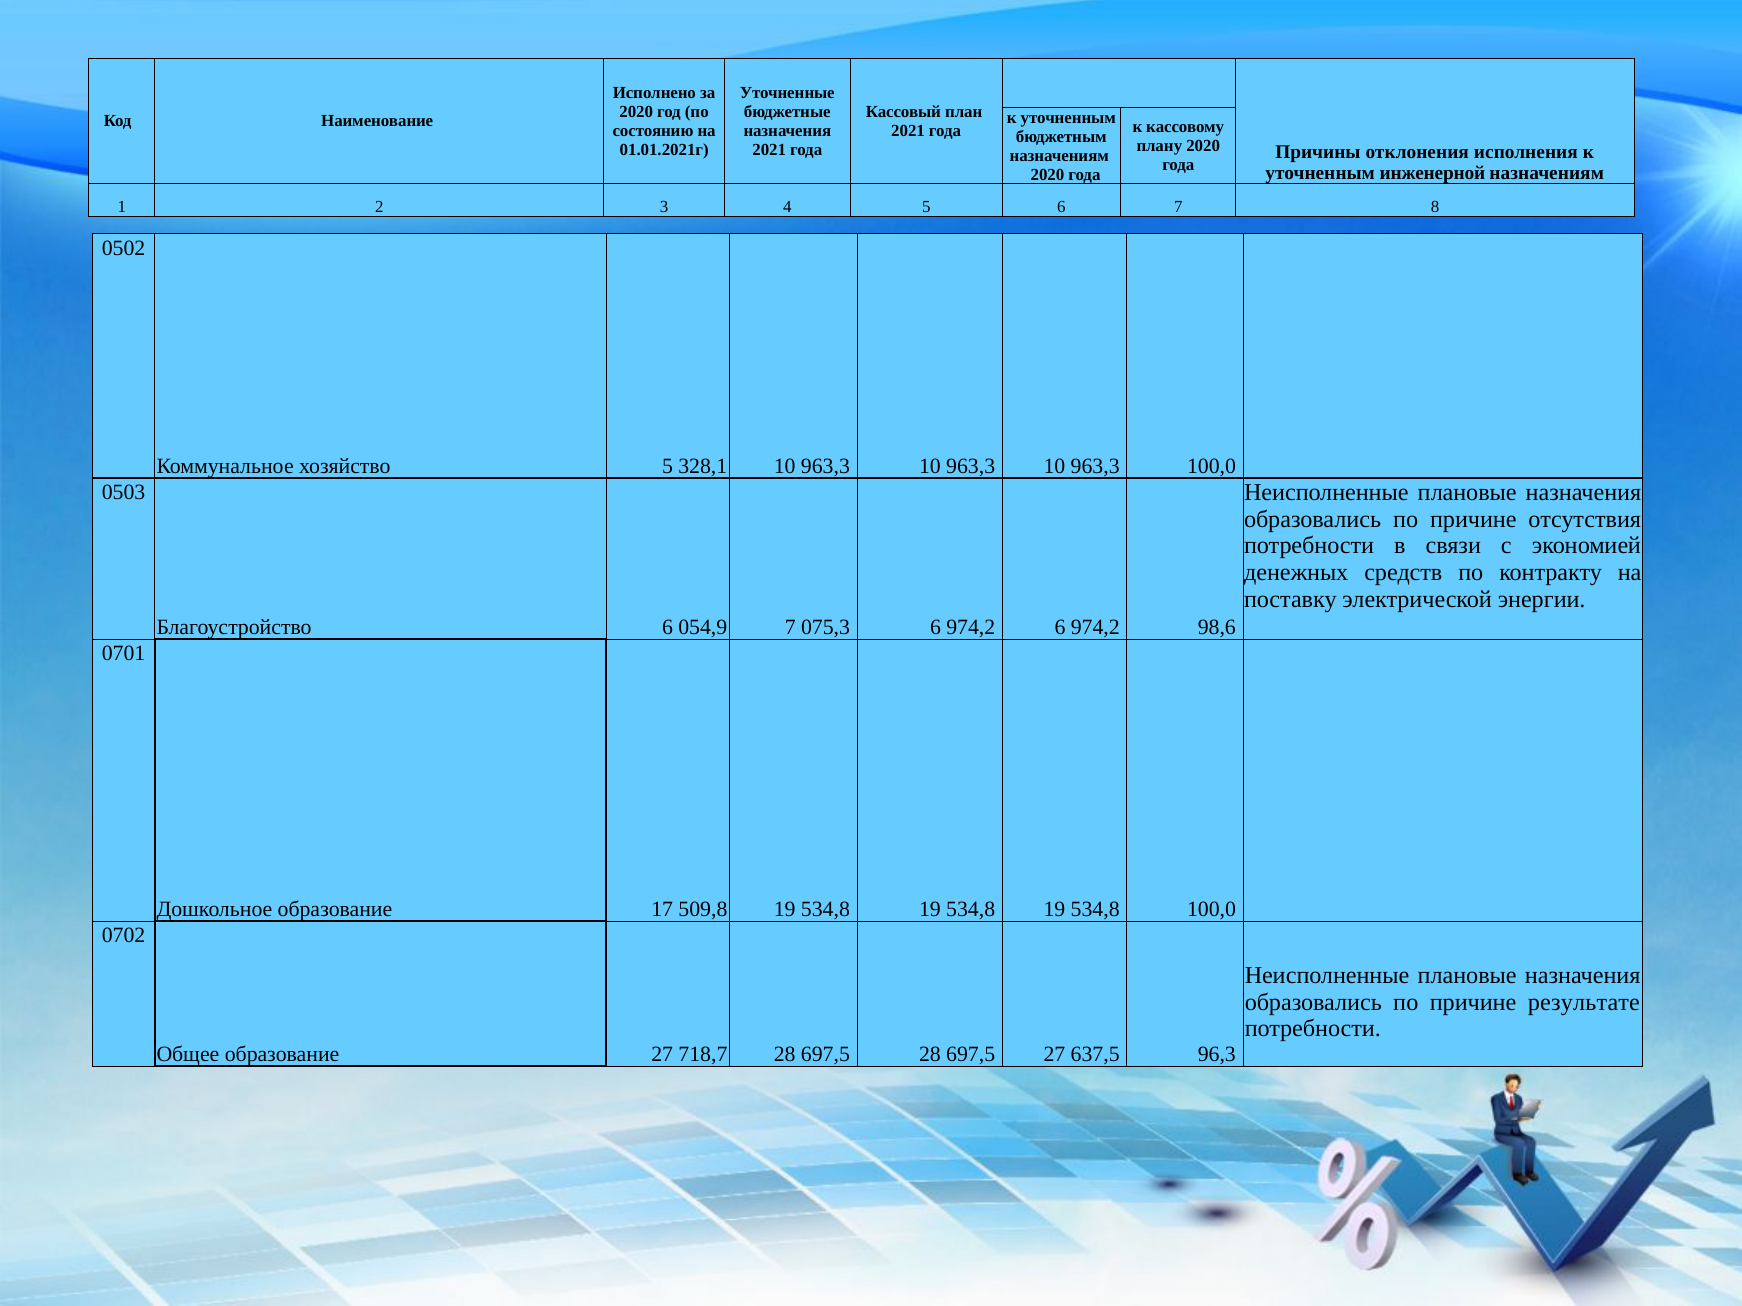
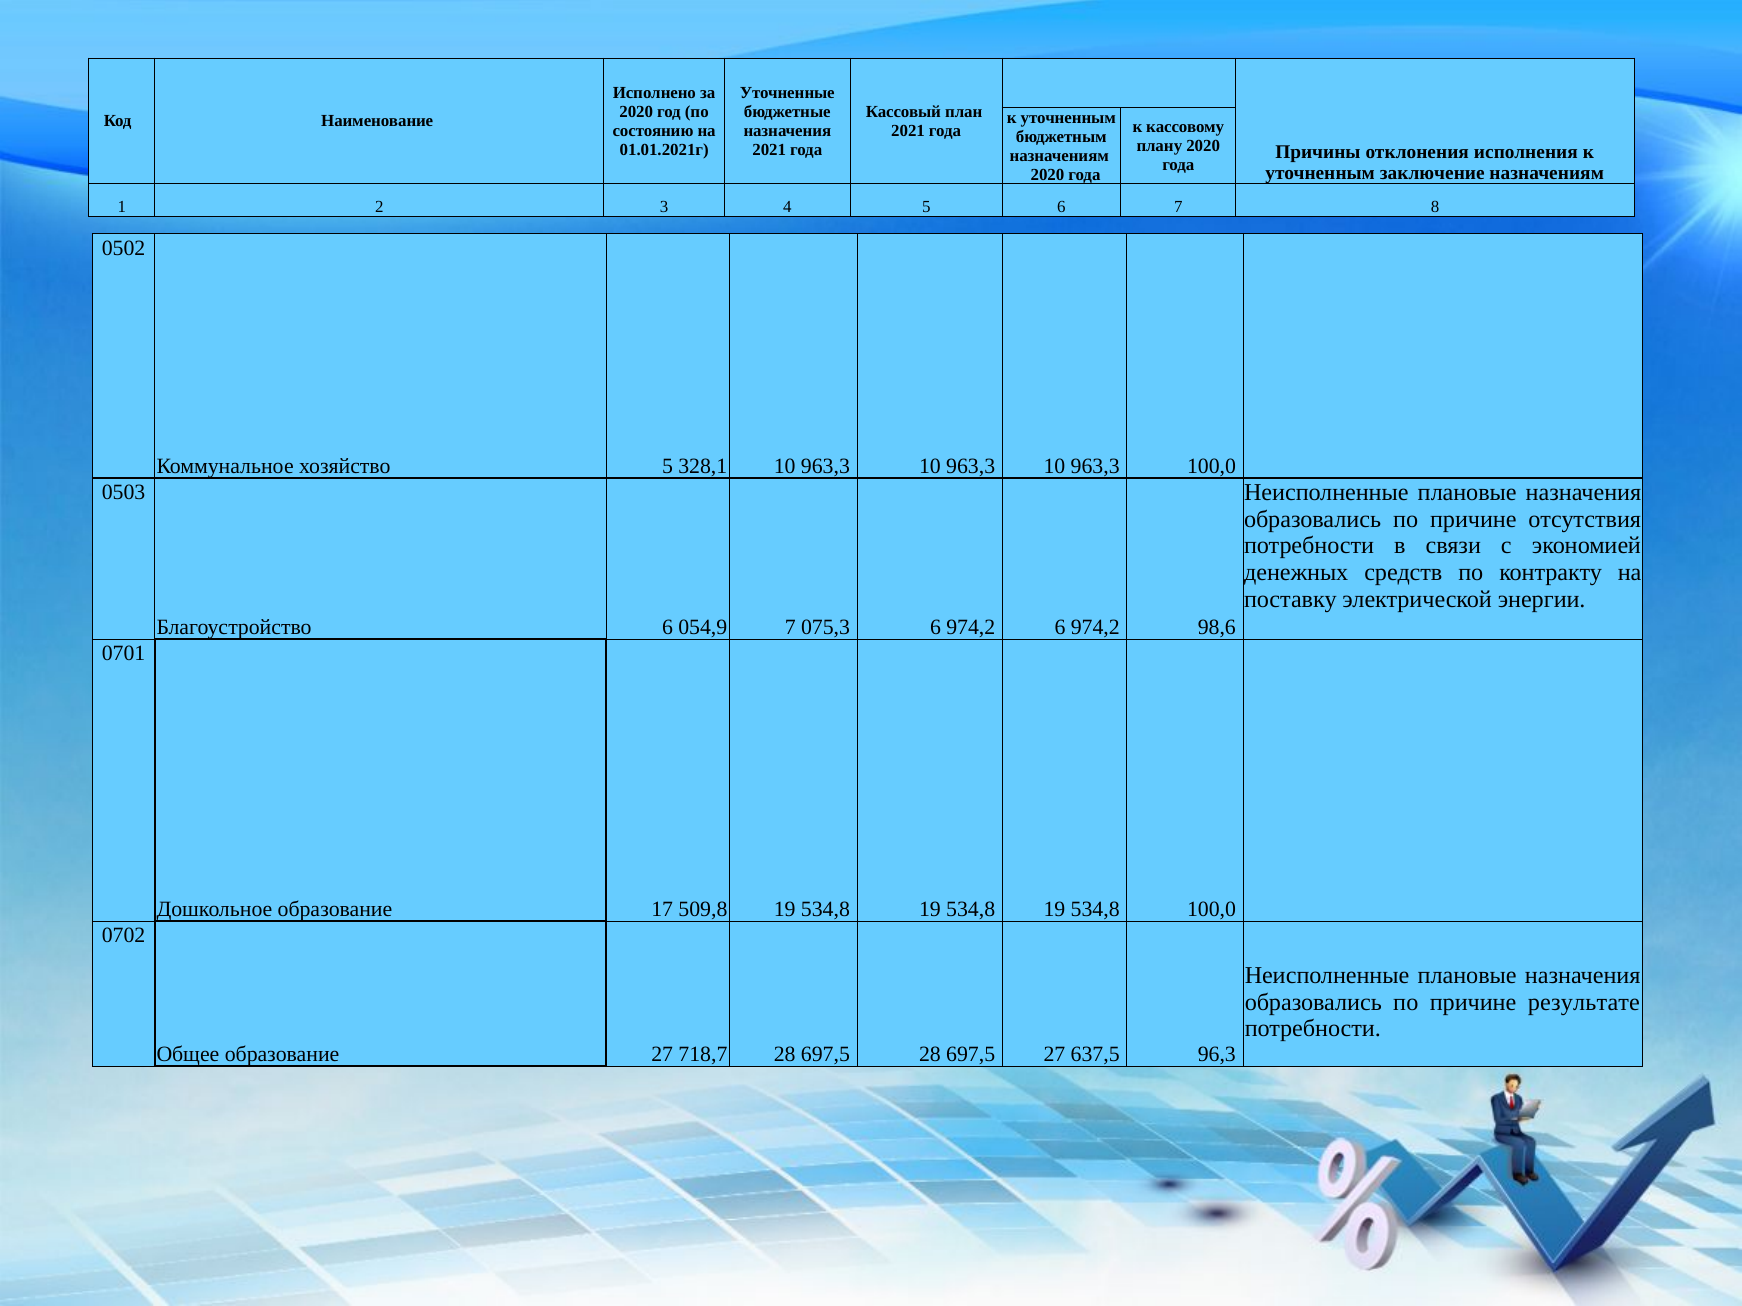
инженерной: инженерной -> заключение
